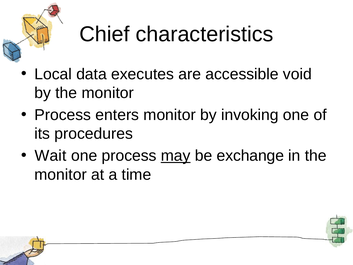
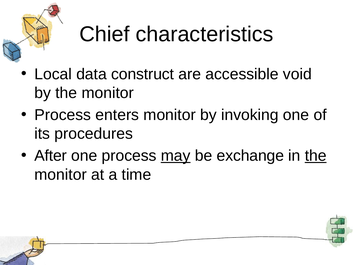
executes: executes -> construct
Wait: Wait -> After
the at (316, 156) underline: none -> present
